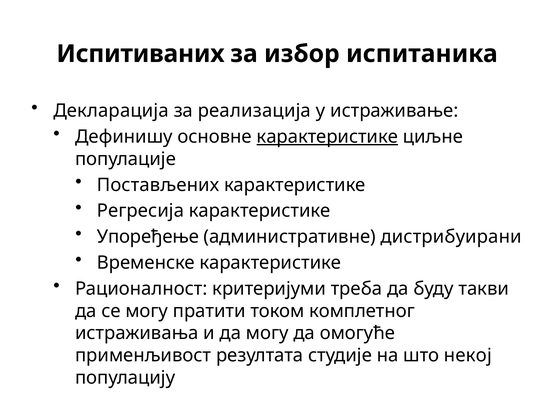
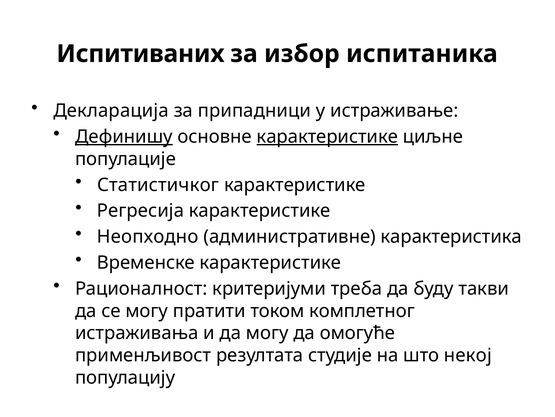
реализација: реализација -> припадници
Дефинишу underline: none -> present
Постављених: Постављених -> Статистичког
Упоређење: Упоређење -> Неопходно
дистрибуирани: дистрибуирани -> карактеристика
